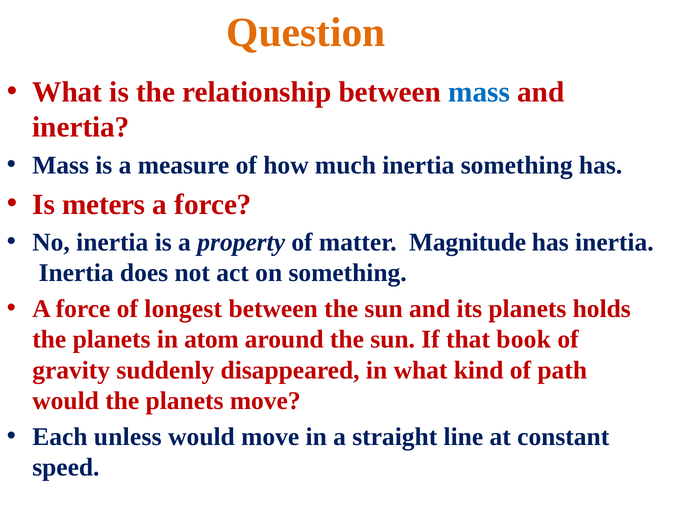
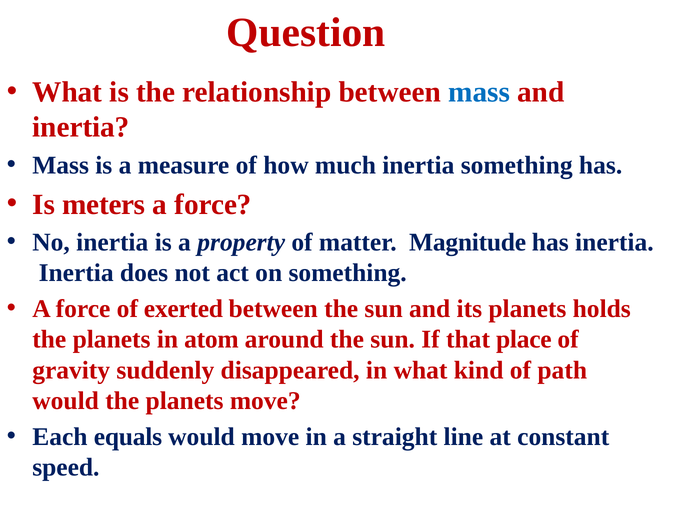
Question colour: orange -> red
longest: longest -> exerted
book: book -> place
unless: unless -> equals
